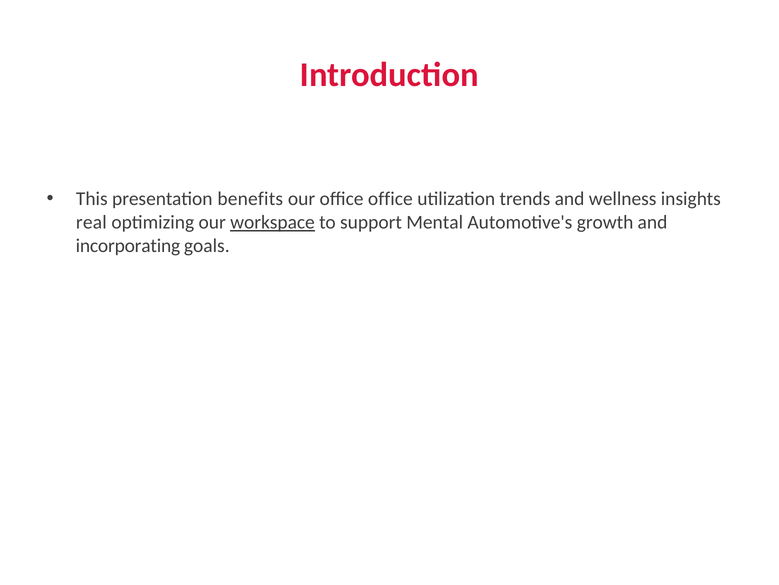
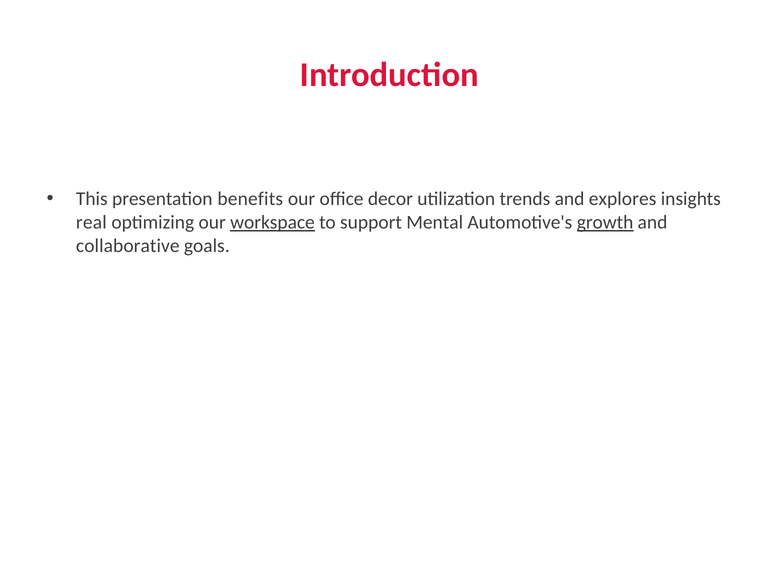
office office: office -> decor
wellness: wellness -> explores
growth underline: none -> present
incorporating: incorporating -> collaborative
